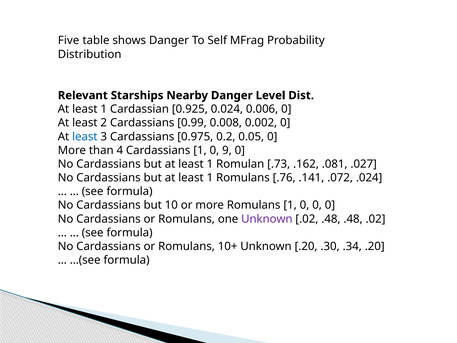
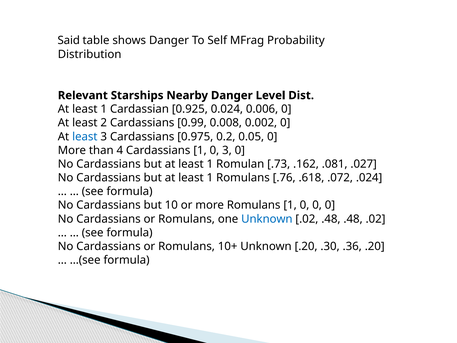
Five: Five -> Said
0 9: 9 -> 3
.141: .141 -> .618
Unknown at (267, 219) colour: purple -> blue
.34: .34 -> .36
